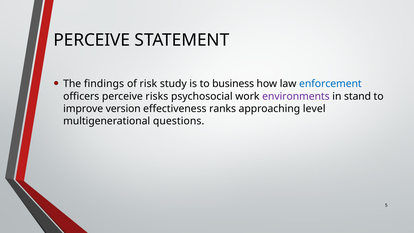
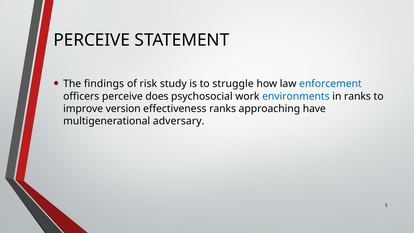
business: business -> struggle
risks: risks -> does
environments colour: purple -> blue
in stand: stand -> ranks
level: level -> have
questions: questions -> adversary
